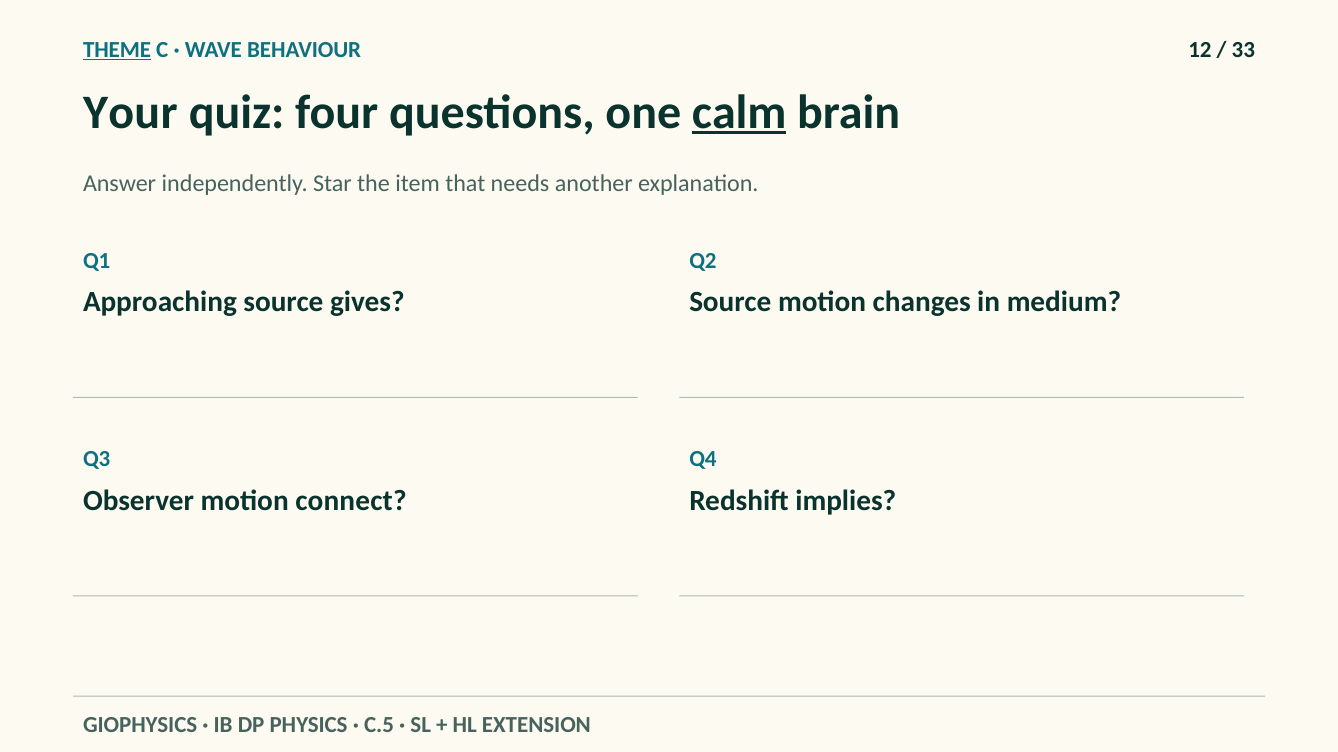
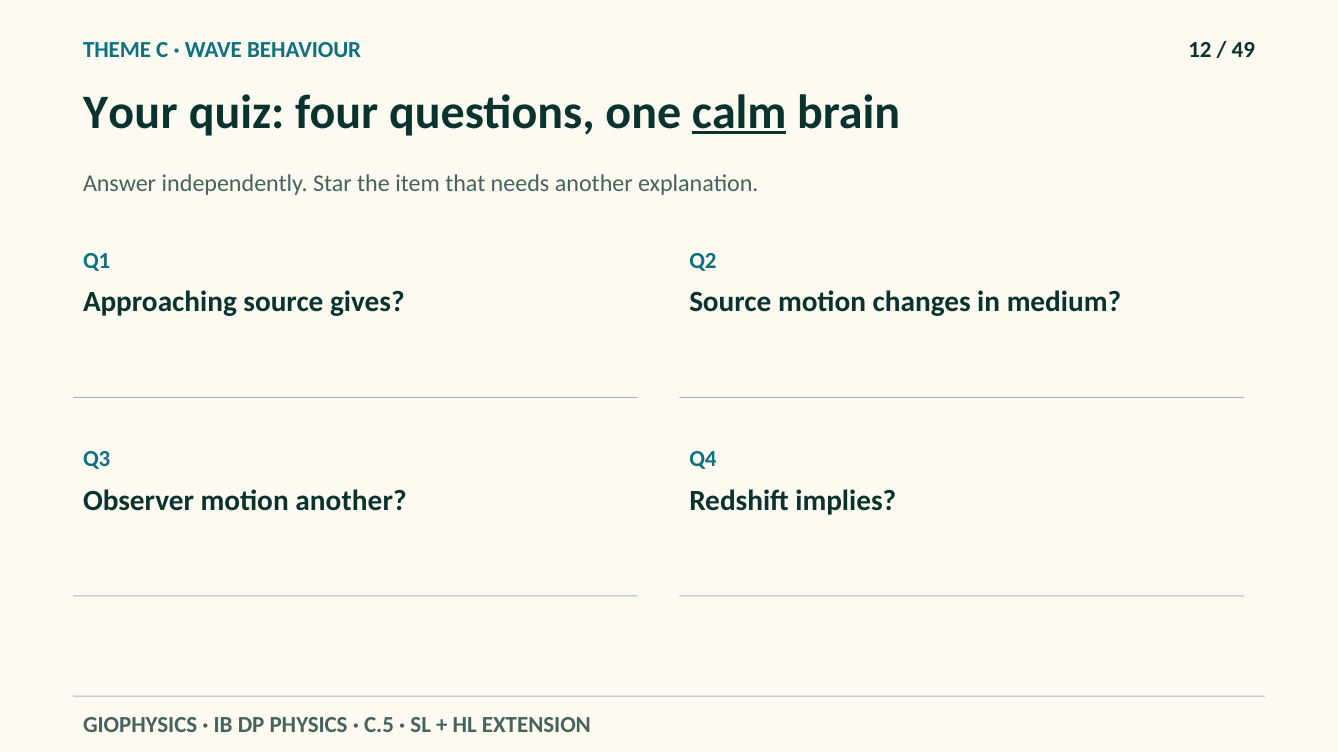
THEME underline: present -> none
33: 33 -> 49
motion connect: connect -> another
